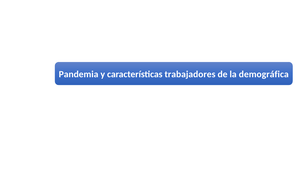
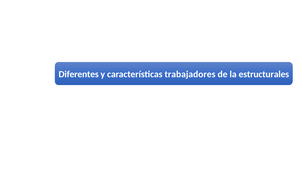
Pandemia: Pandemia -> Diferentes
demográfica: demográfica -> estructurales
